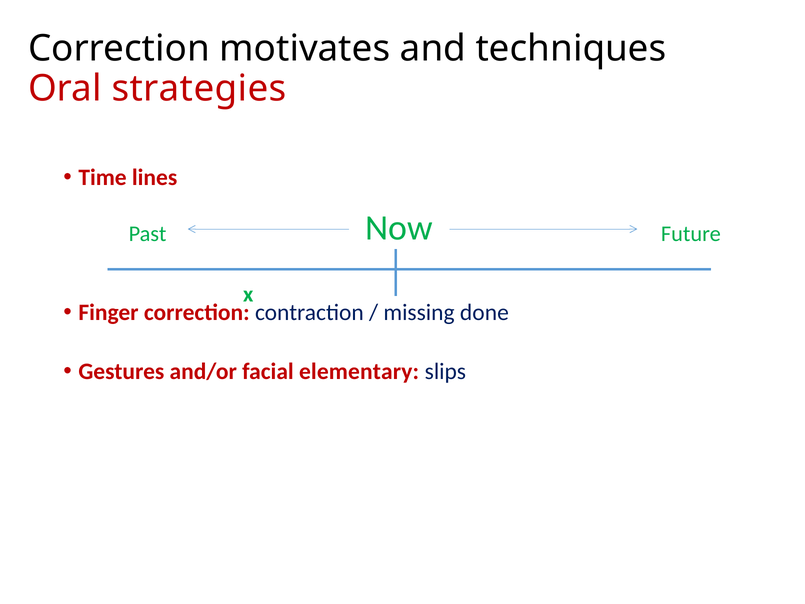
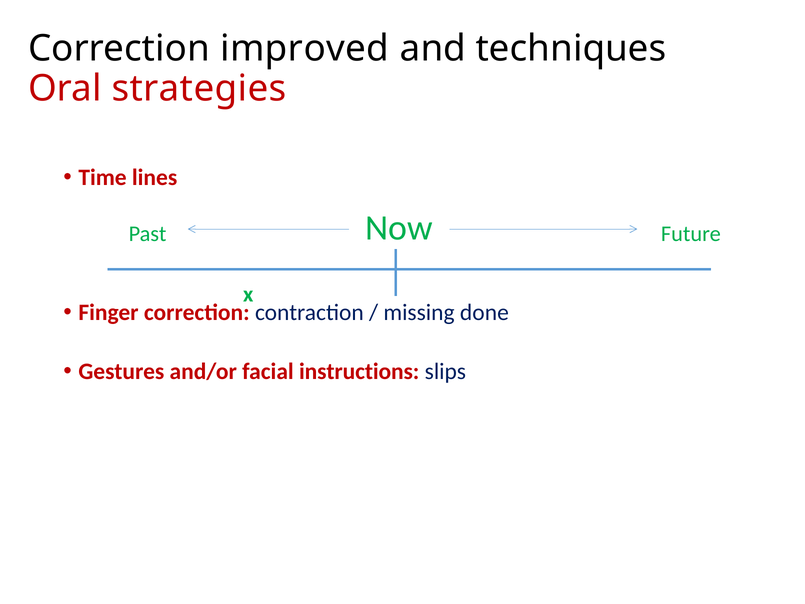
motivates: motivates -> improved
elementary: elementary -> instructions
